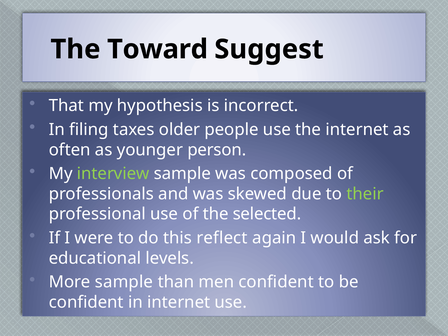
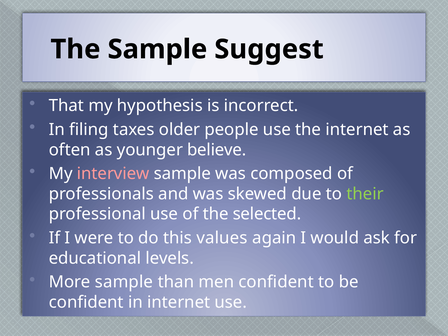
The Toward: Toward -> Sample
person: person -> believe
interview colour: light green -> pink
reflect: reflect -> values
